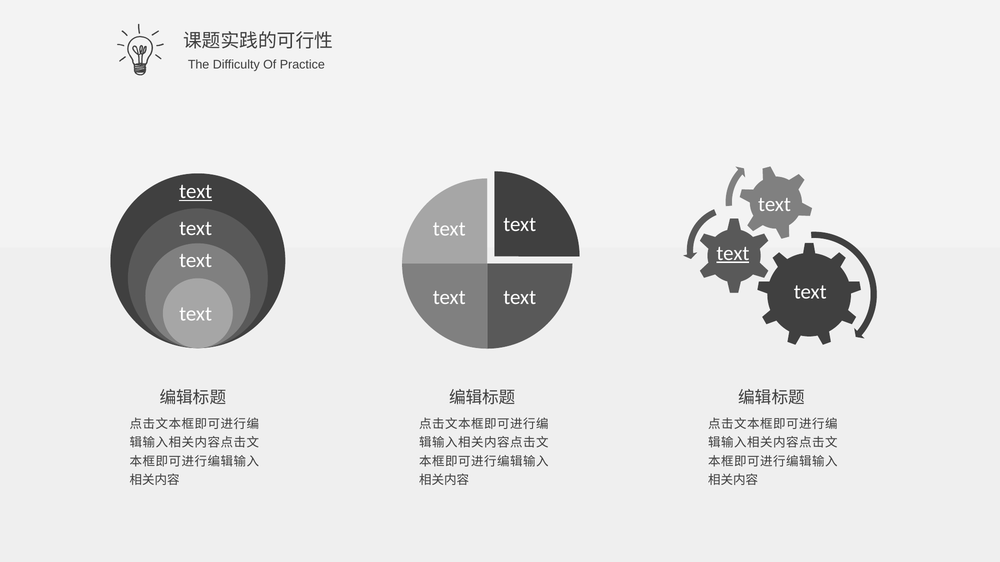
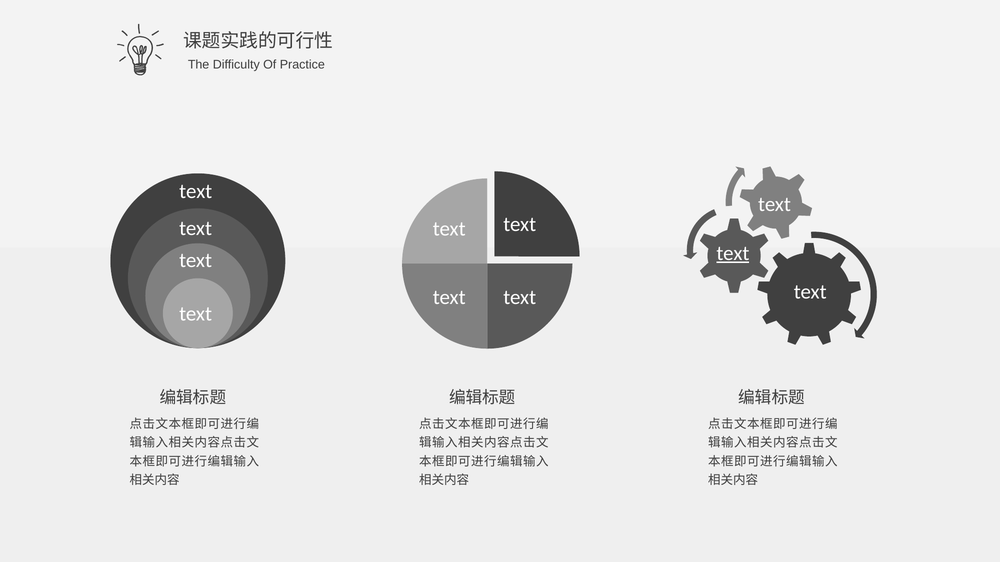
text at (196, 192) underline: present -> none
